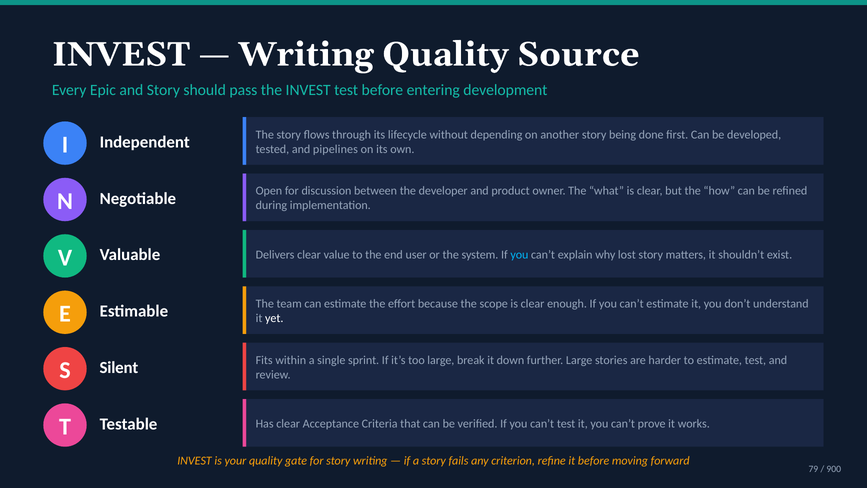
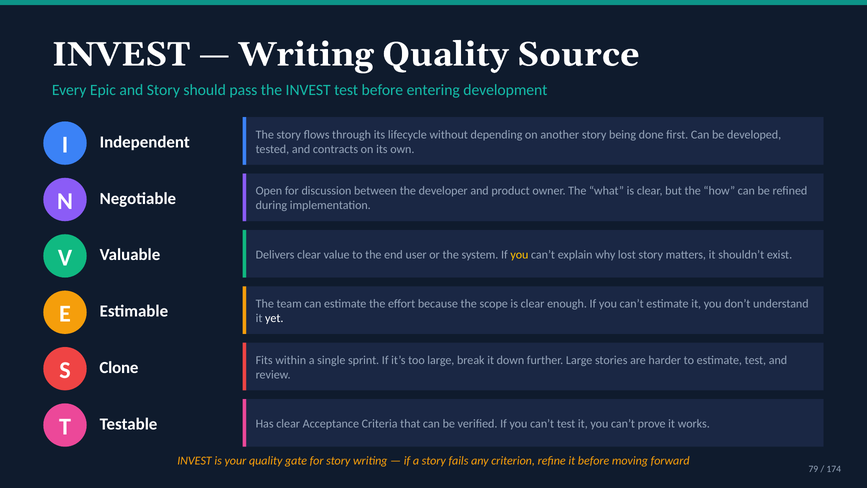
pipelines: pipelines -> contracts
you at (519, 254) colour: light blue -> yellow
Silent: Silent -> Clone
900: 900 -> 174
